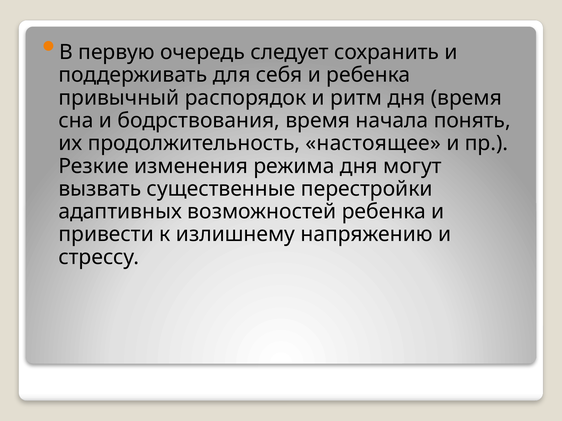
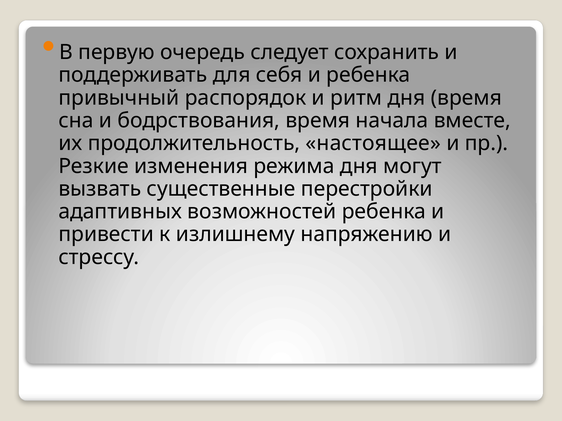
понять: понять -> вместе
